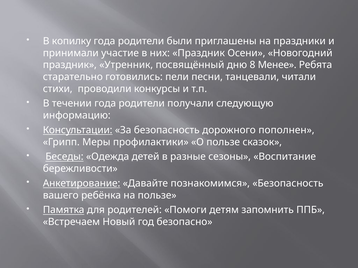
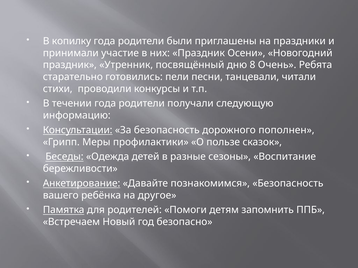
Менее: Менее -> Очень
на пользе: пользе -> другое
